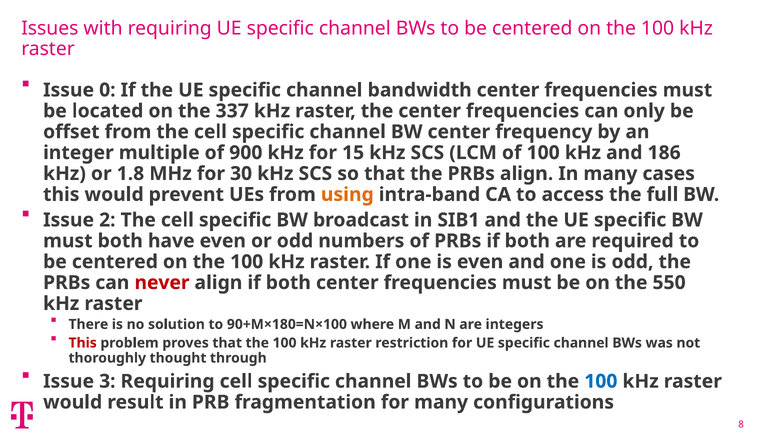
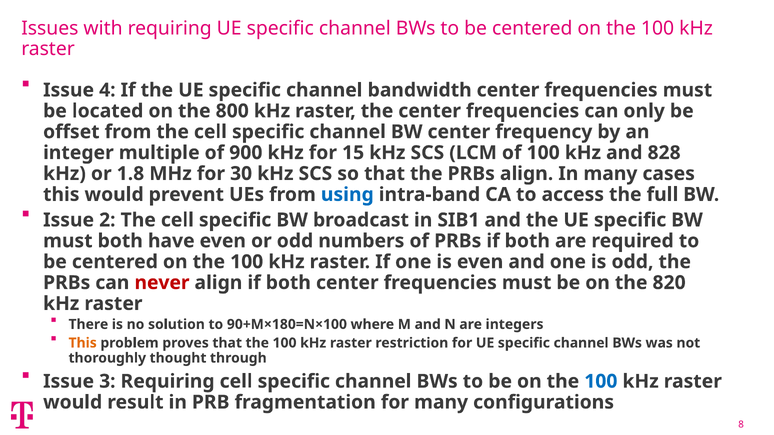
0: 0 -> 4
337: 337 -> 800
186: 186 -> 828
using colour: orange -> blue
550: 550 -> 820
This at (83, 343) colour: red -> orange
